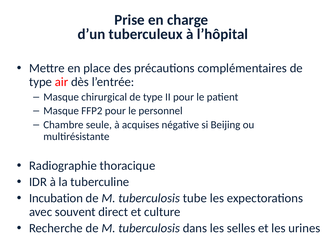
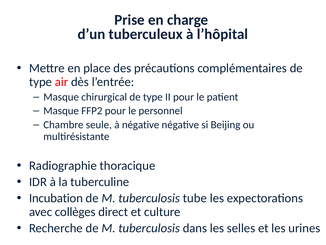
à acquises: acquises -> négative
souvent: souvent -> collèges
